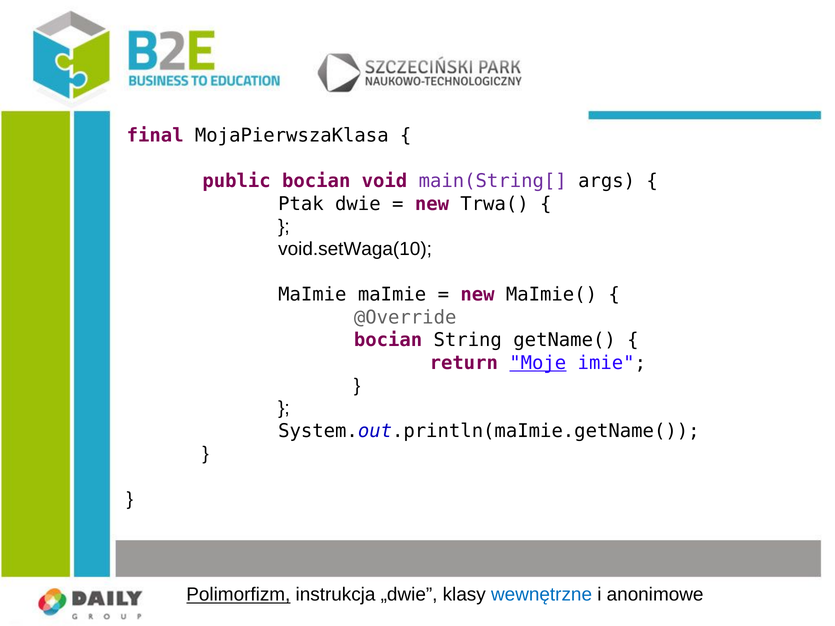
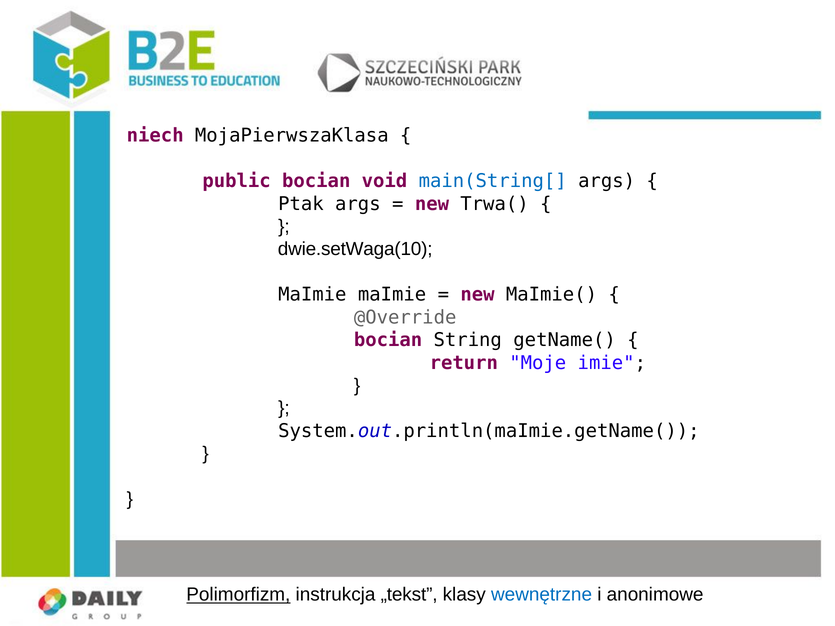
final: final -> niech
main(String[ colour: purple -> blue
Ptak dwie: dwie -> args
void.setWaga(10: void.setWaga(10 -> dwie.setWaga(10
Moje underline: present -> none
„dwie: „dwie -> „tekst
